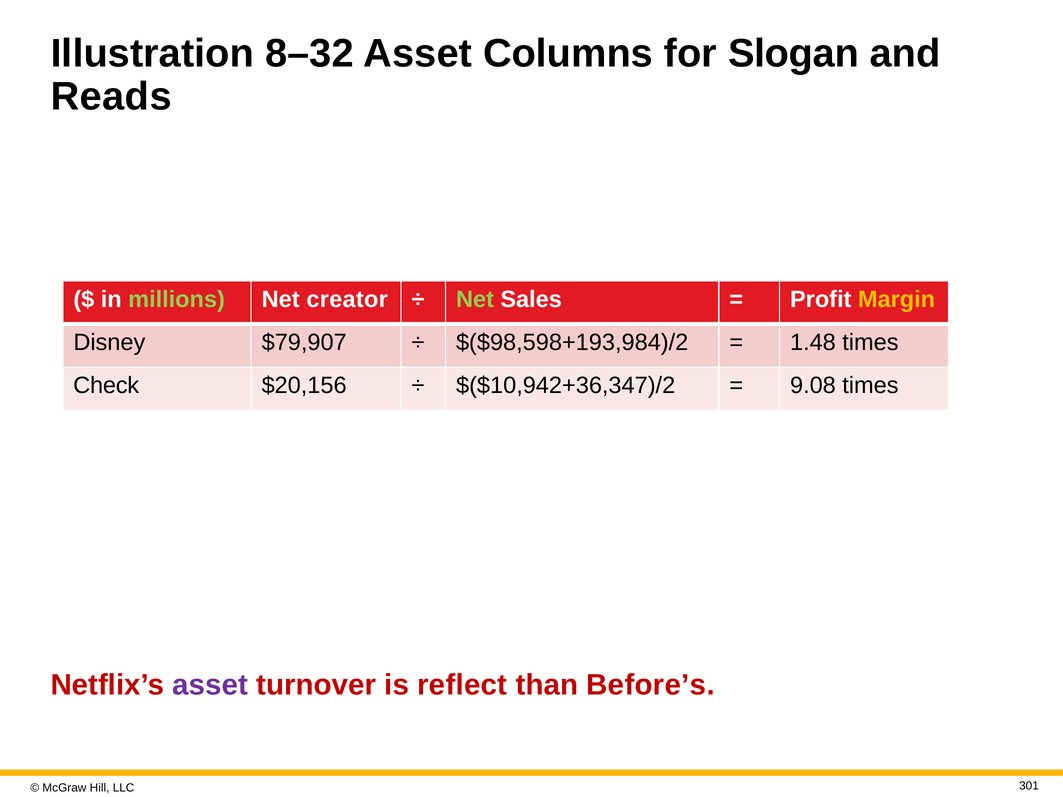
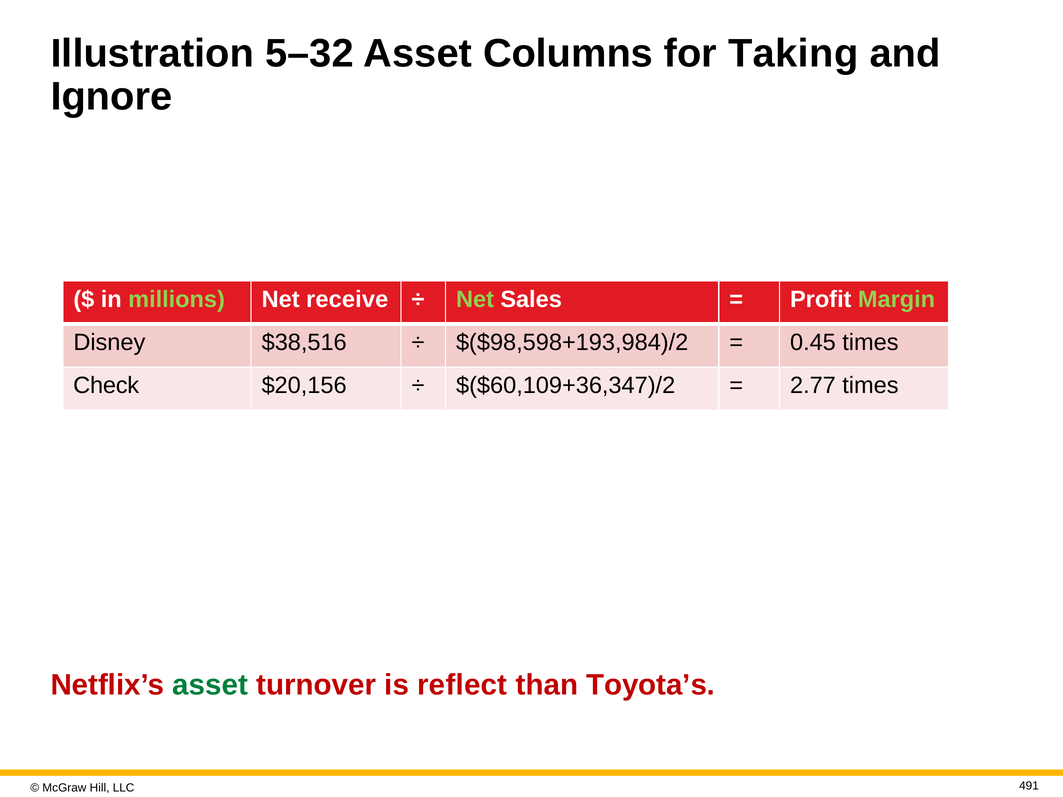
8–32: 8–32 -> 5–32
Slogan: Slogan -> Taking
Reads: Reads -> Ignore
creator: creator -> receive
Margin colour: yellow -> light green
$79,907: $79,907 -> $38,516
1.48: 1.48 -> 0.45
$($10,942+36,347)/2: $($10,942+36,347)/2 -> $($60,109+36,347)/2
9.08: 9.08 -> 2.77
asset at (210, 685) colour: purple -> green
Before’s: Before’s -> Toyota’s
301: 301 -> 491
